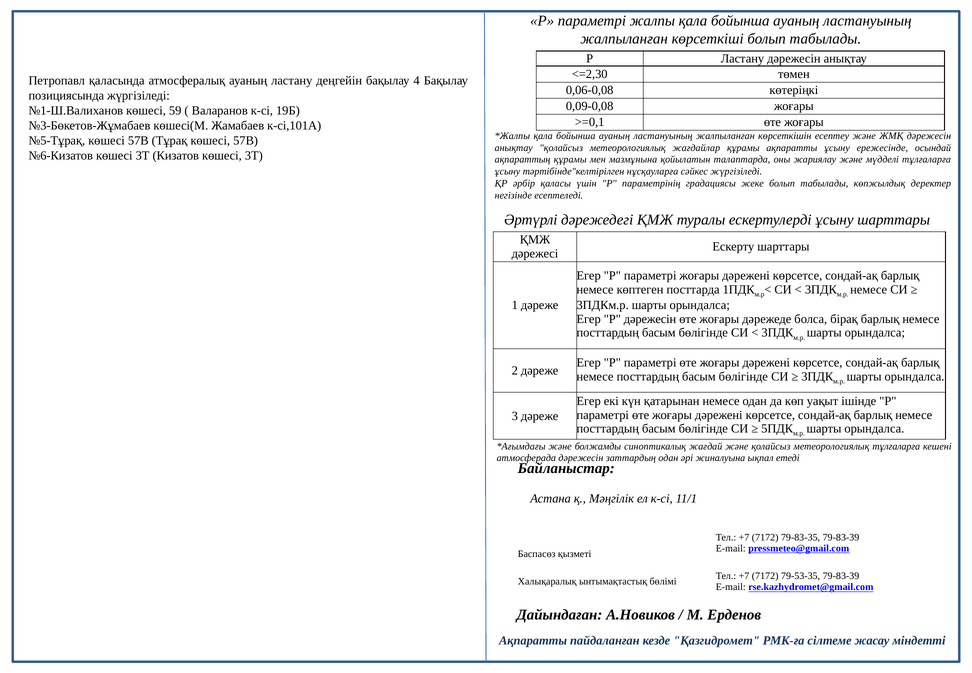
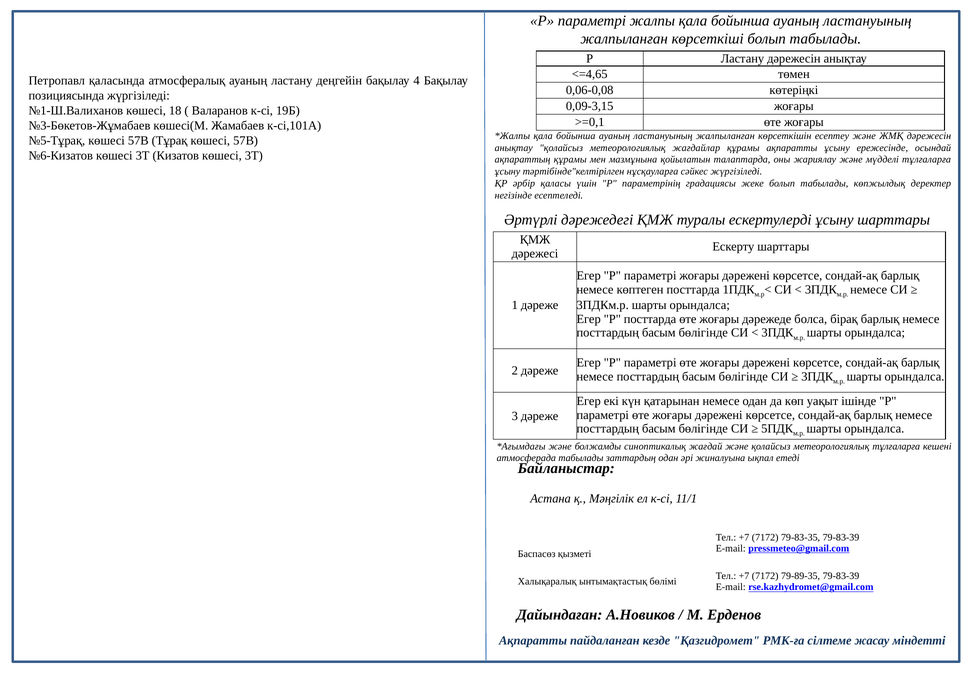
<=2,30: <=2,30 -> <=4,65
0,09-0,08: 0,09-0,08 -> 0,09-3,15
59: 59 -> 18
P дәрежесін: дәрежесін -> посттарда
атмосферада дәрежесін: дәрежесін -> табылады
79-53-35: 79-53-35 -> 79-89-35
